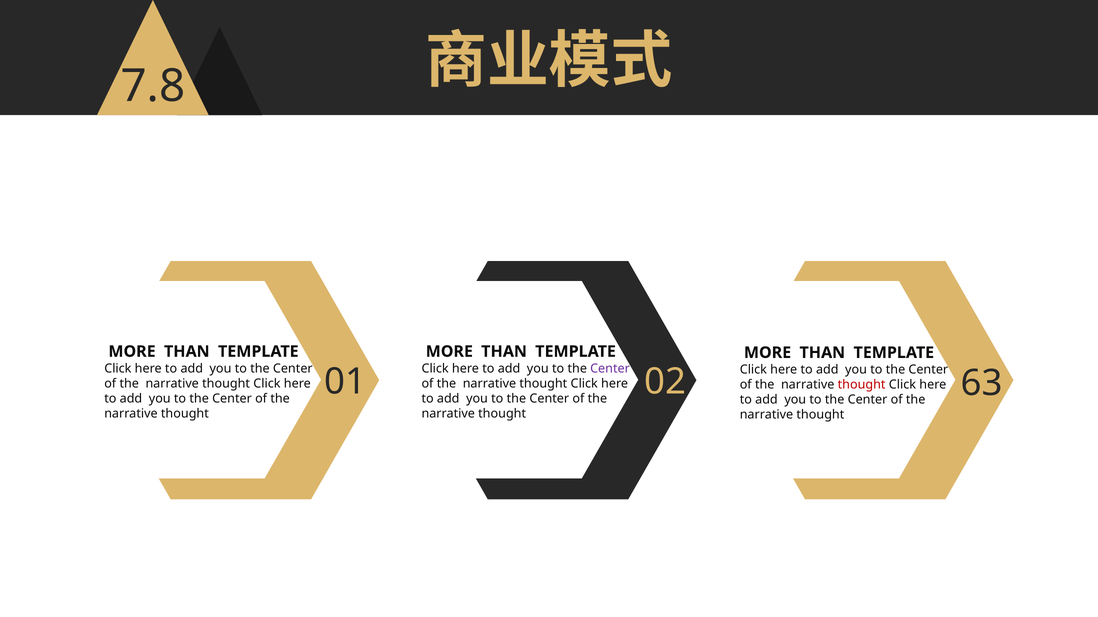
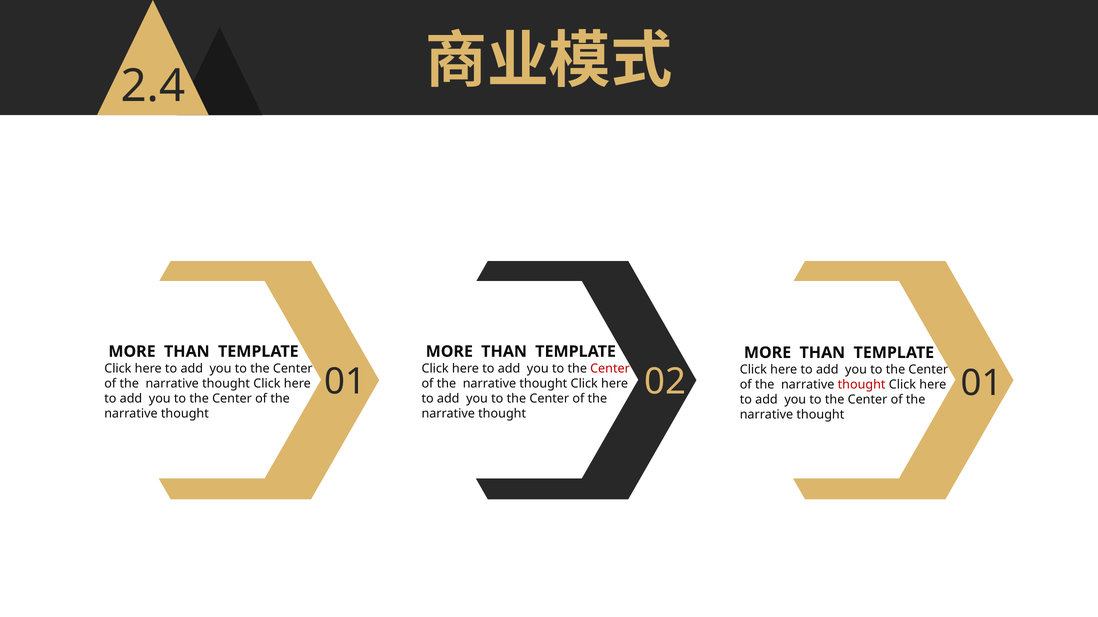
7.8: 7.8 -> 2.4
Center at (610, 369) colour: purple -> red
02 63: 63 -> 01
